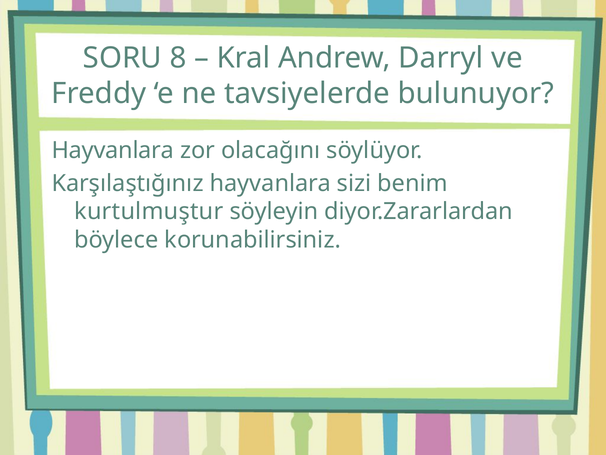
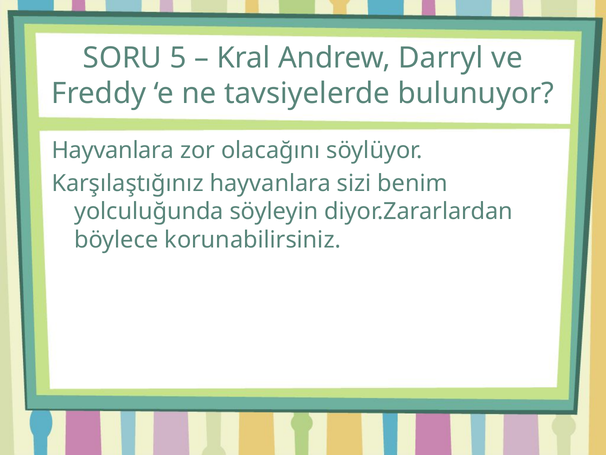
8: 8 -> 5
kurtulmuştur: kurtulmuştur -> yolculuğunda
